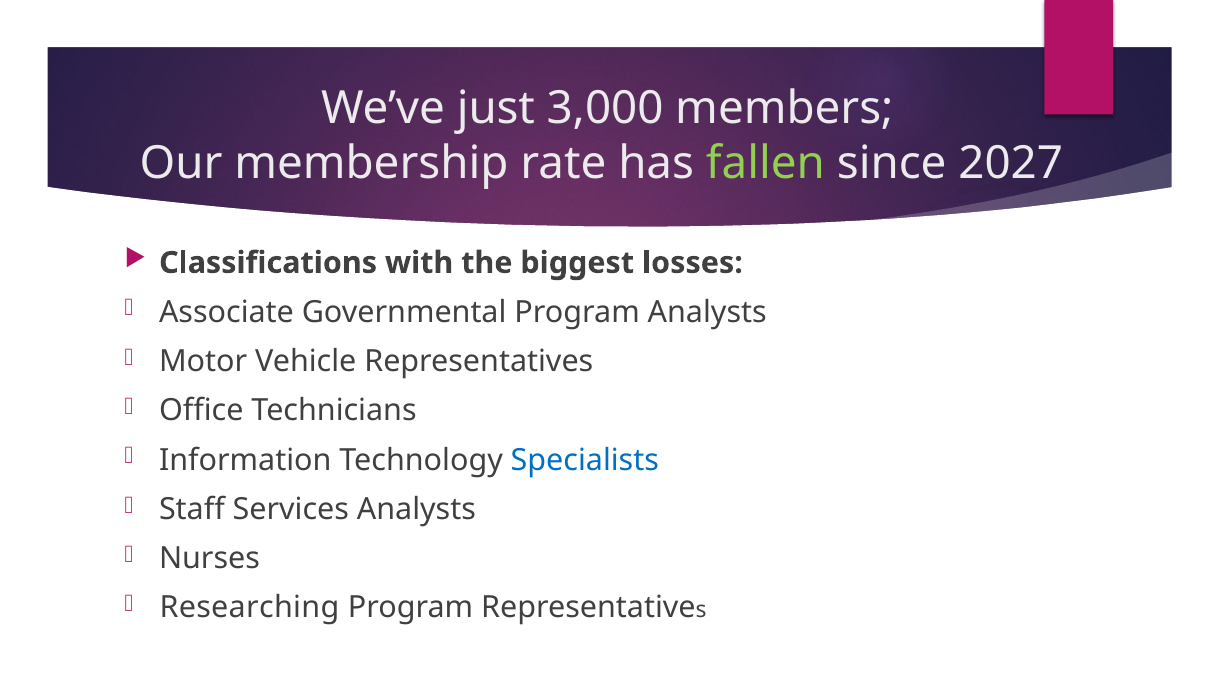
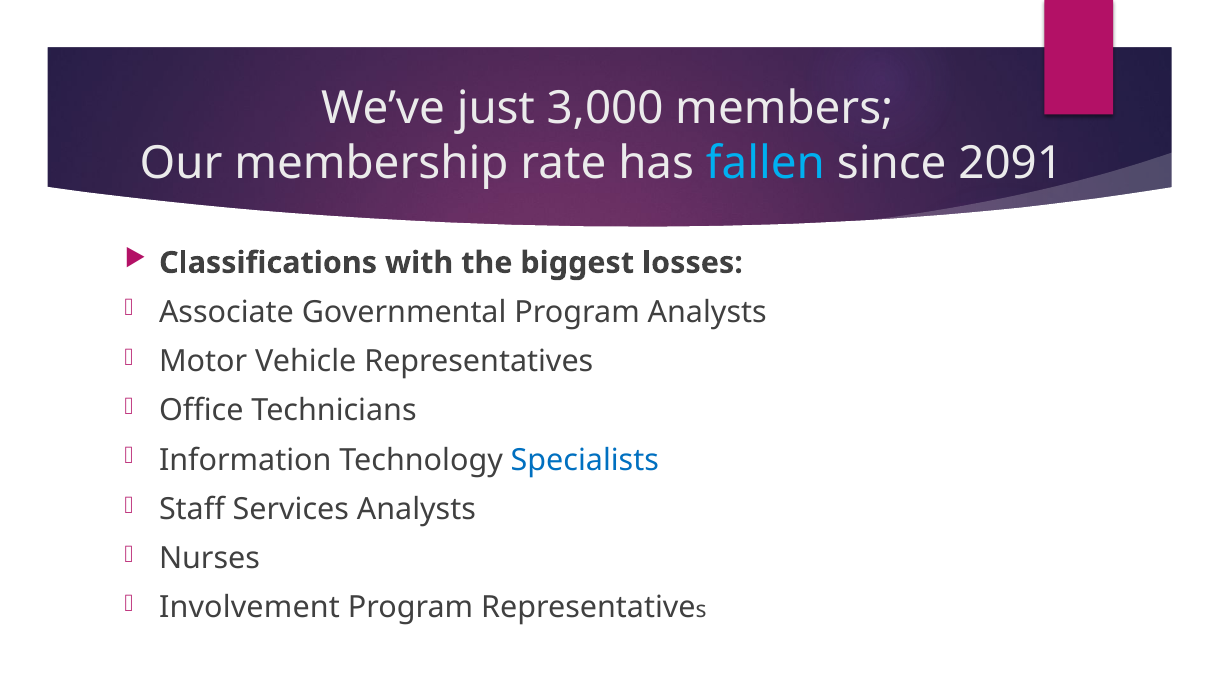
fallen colour: light green -> light blue
2027: 2027 -> 2091
Researching: Researching -> Involvement
